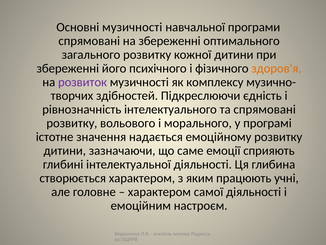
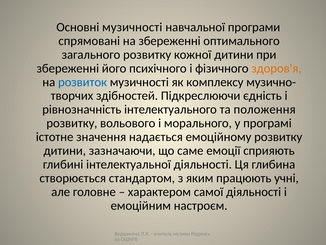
розвиток colour: purple -> blue
та спрямовані: спрямовані -> положення
створюється характером: характером -> стандартом
